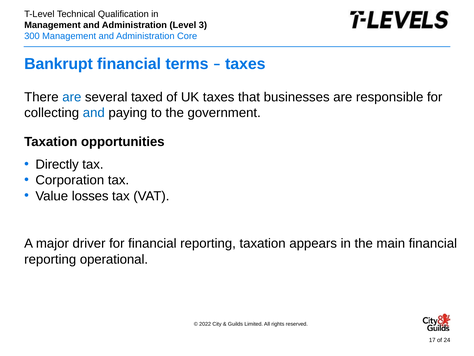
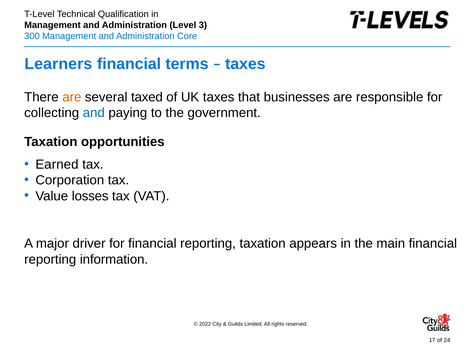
Bankrupt: Bankrupt -> Learners
are at (72, 97) colour: blue -> orange
Directly: Directly -> Earned
operational: operational -> information
